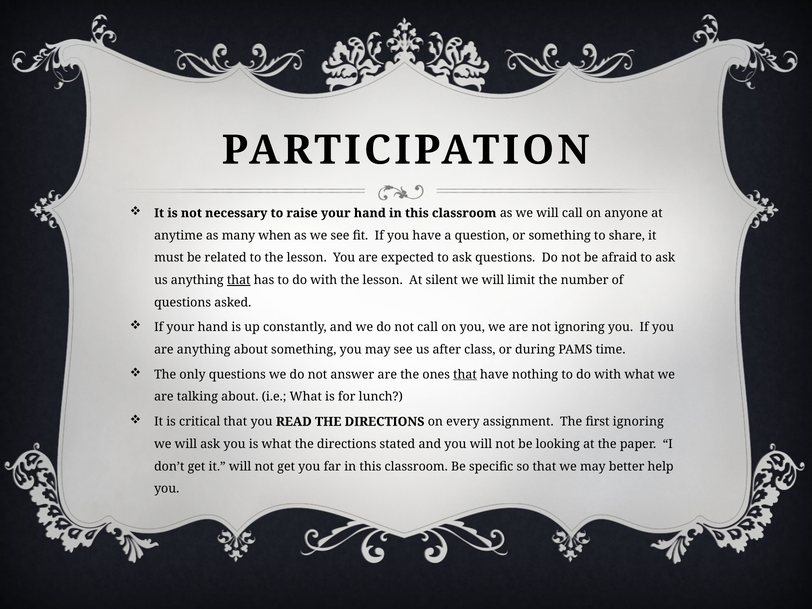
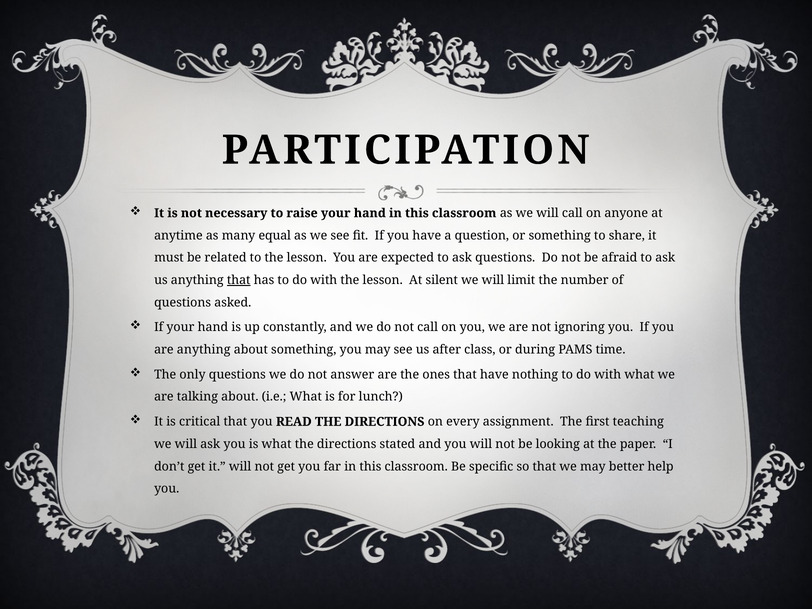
when: when -> equal
that at (465, 375) underline: present -> none
first ignoring: ignoring -> teaching
